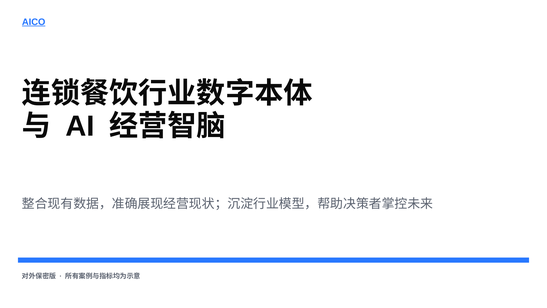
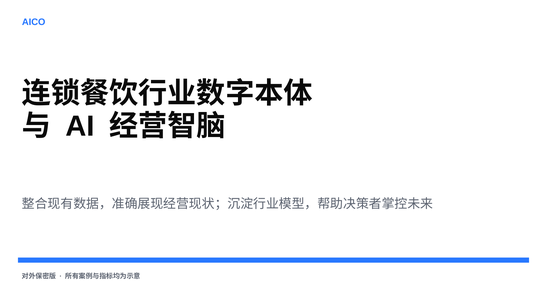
AICO underline: present -> none
